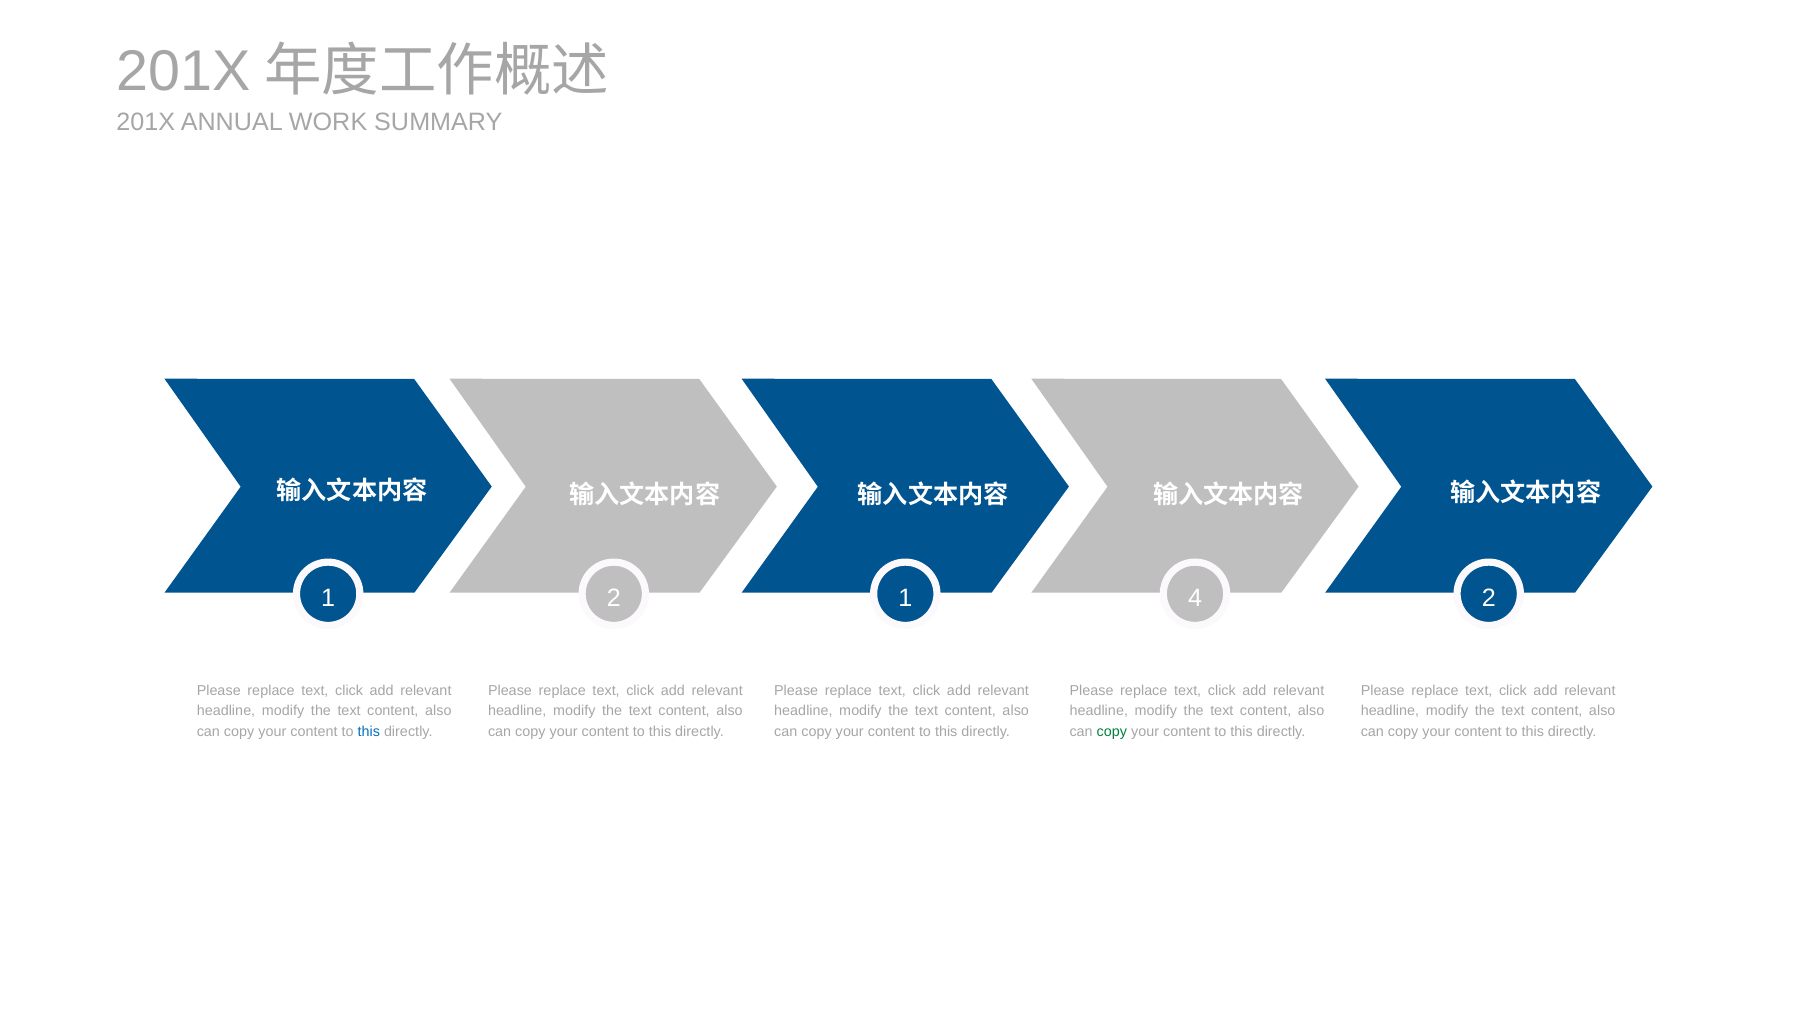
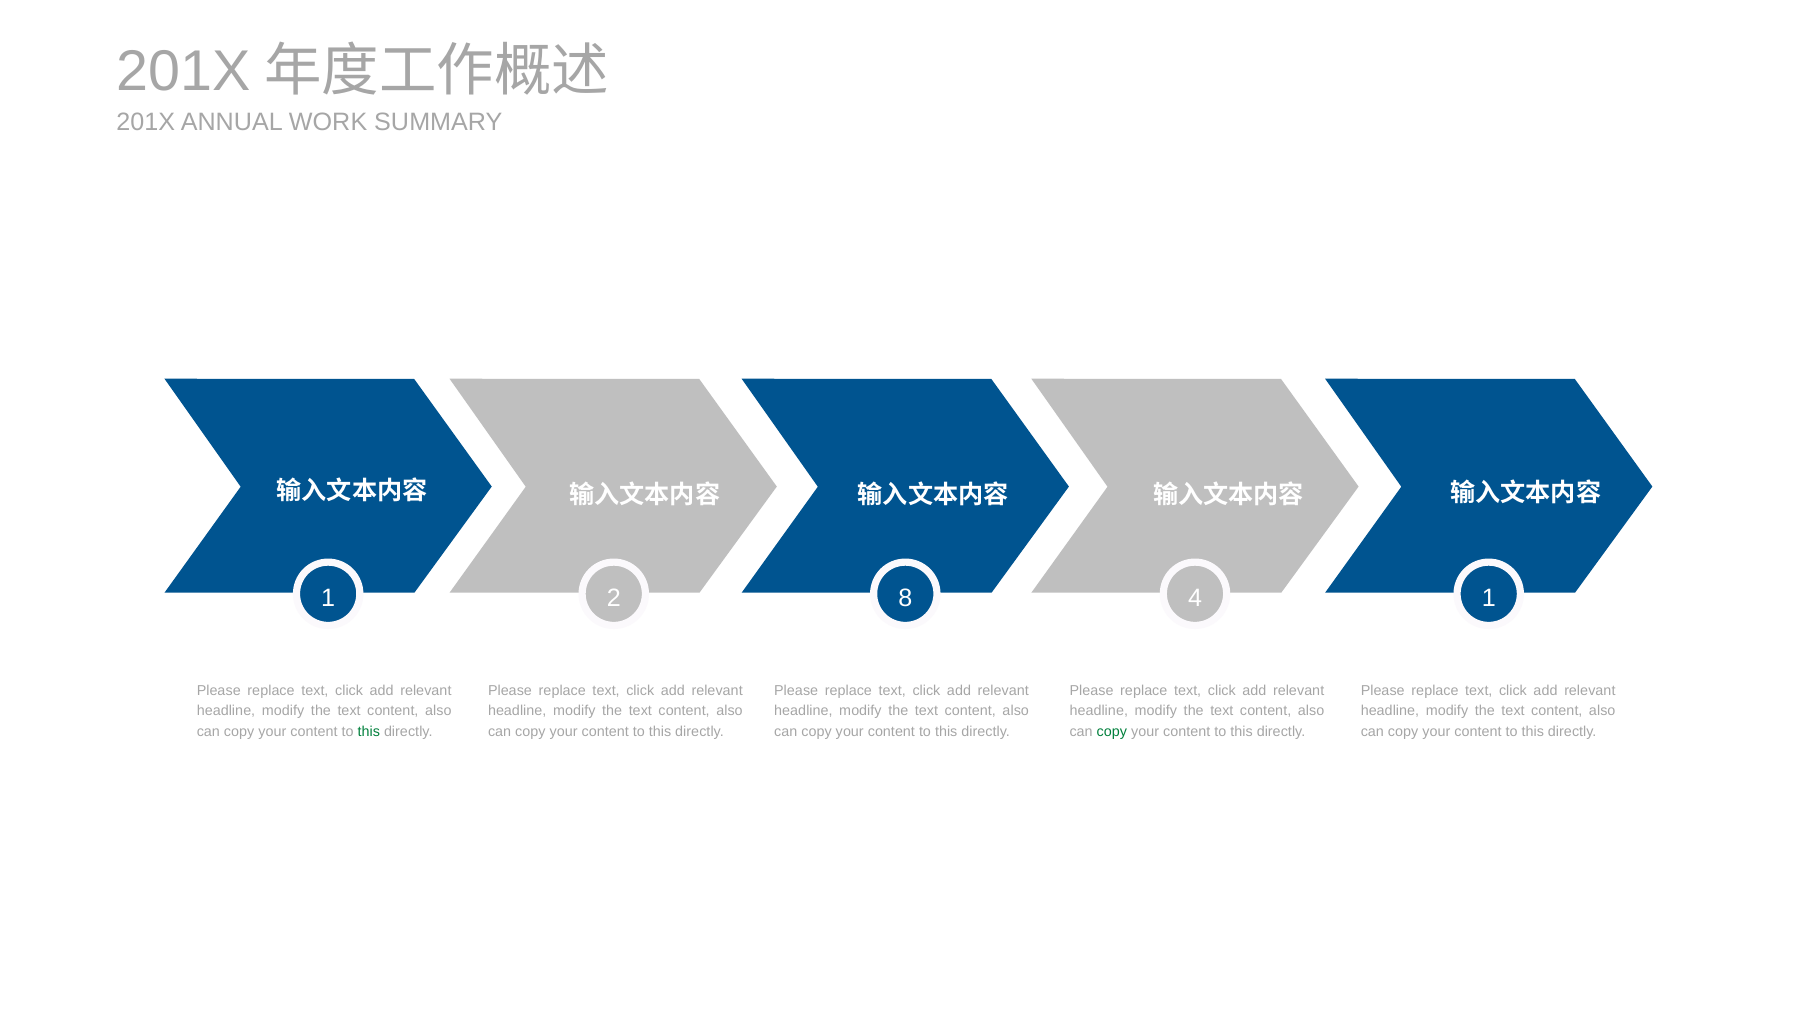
2 1: 1 -> 8
4 2: 2 -> 1
this at (369, 732) colour: blue -> green
